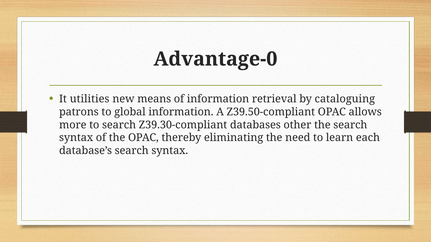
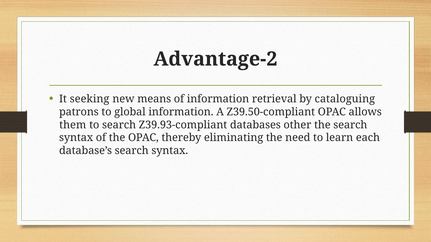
Advantage-0: Advantage-0 -> Advantage-2
utilities: utilities -> seeking
more: more -> them
Z39.30-compliant: Z39.30-compliant -> Z39.93-compliant
